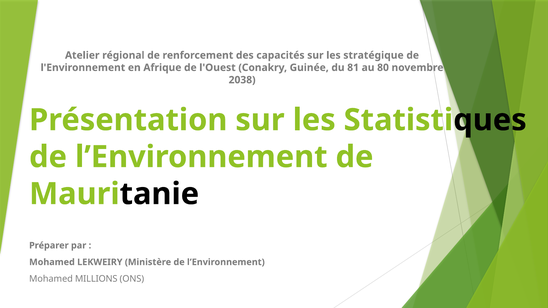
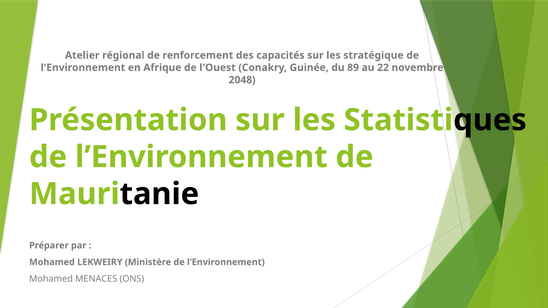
81: 81 -> 89
80: 80 -> 22
2038: 2038 -> 2048
MILLIONS: MILLIONS -> MENACES
